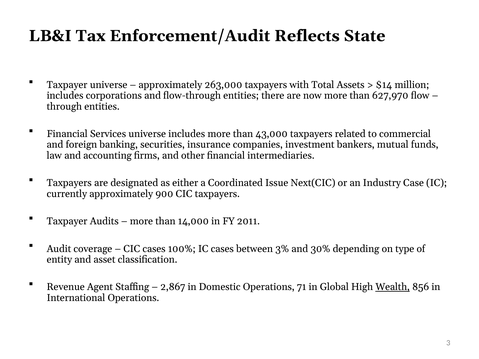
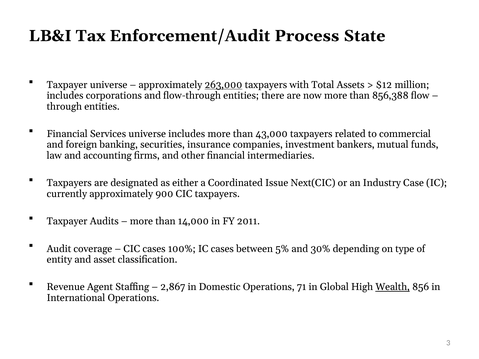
Reflects: Reflects -> Process
263,000 underline: none -> present
$14: $14 -> $12
627,970: 627,970 -> 856,388
3%: 3% -> 5%
